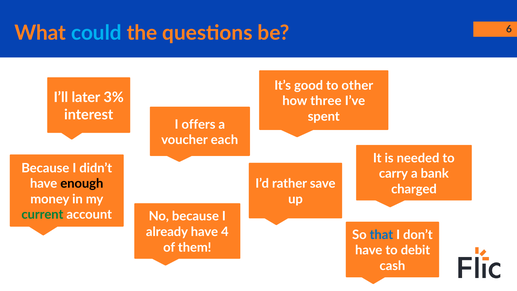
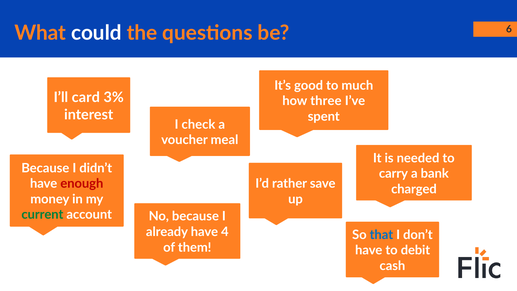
could colour: light blue -> white
other: other -> much
later: later -> card
offers: offers -> check
each: each -> meal
enough colour: black -> red
